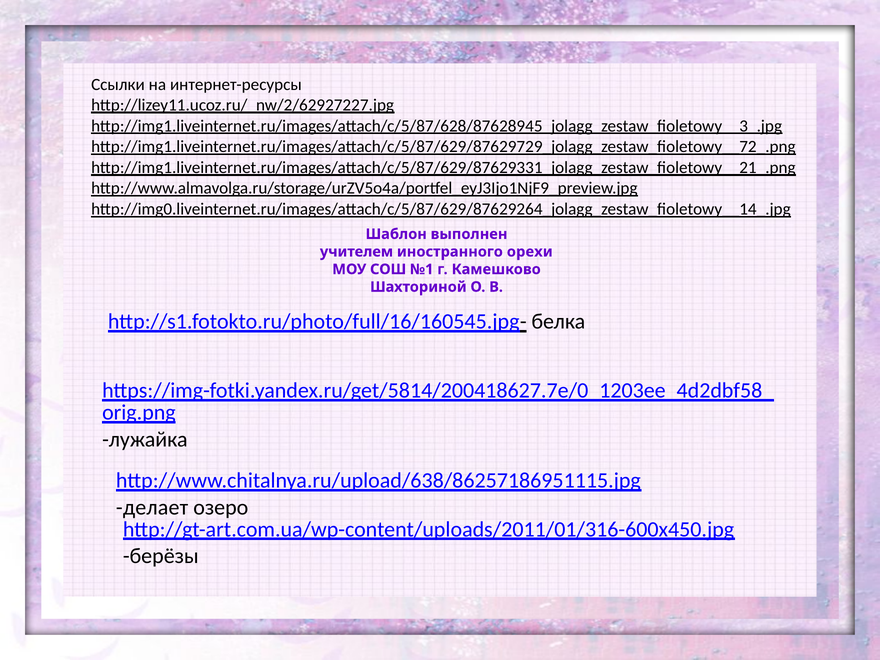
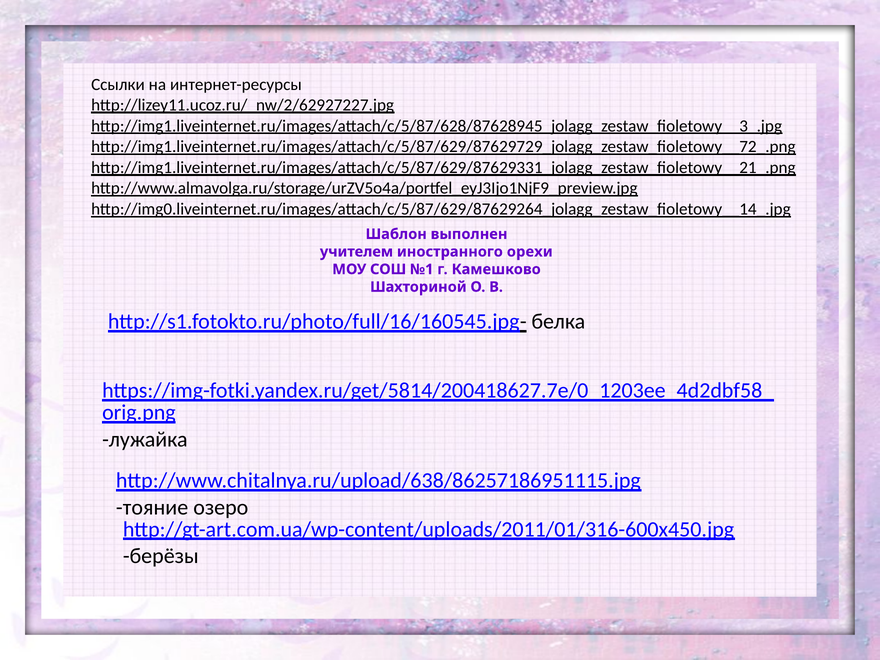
делает: делает -> тояние
